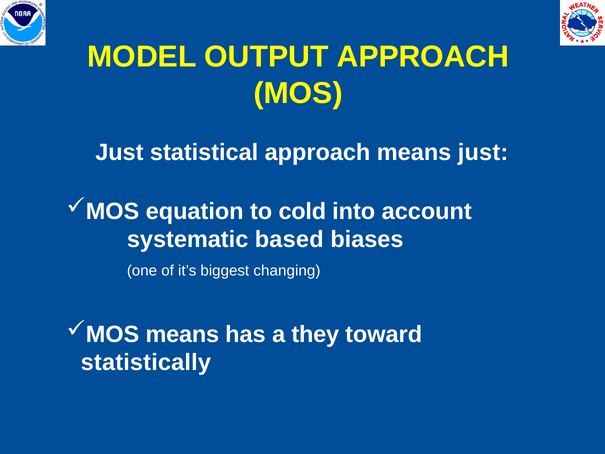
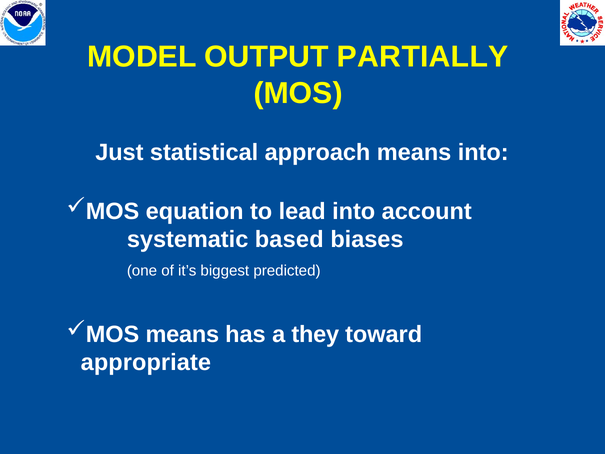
OUTPUT APPROACH: APPROACH -> PARTIALLY
means just: just -> into
cold: cold -> lead
changing: changing -> predicted
statistically: statistically -> appropriate
